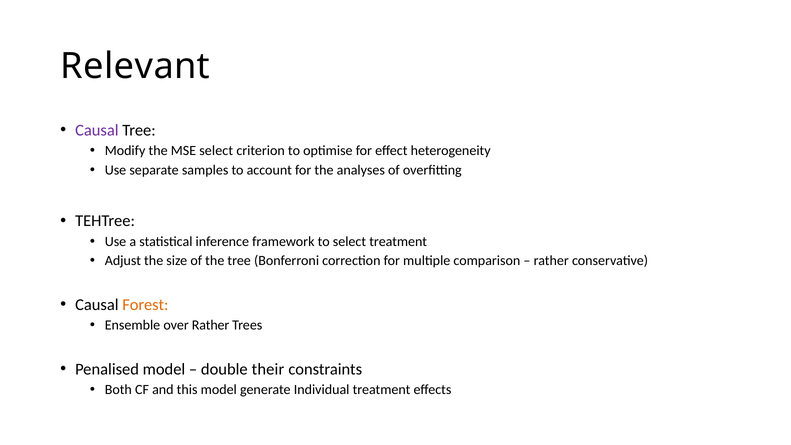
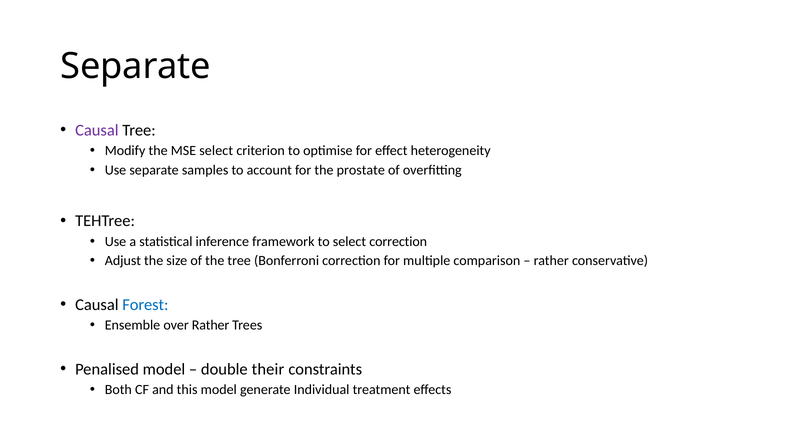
Relevant at (135, 66): Relevant -> Separate
analyses: analyses -> prostate
select treatment: treatment -> correction
Forest colour: orange -> blue
